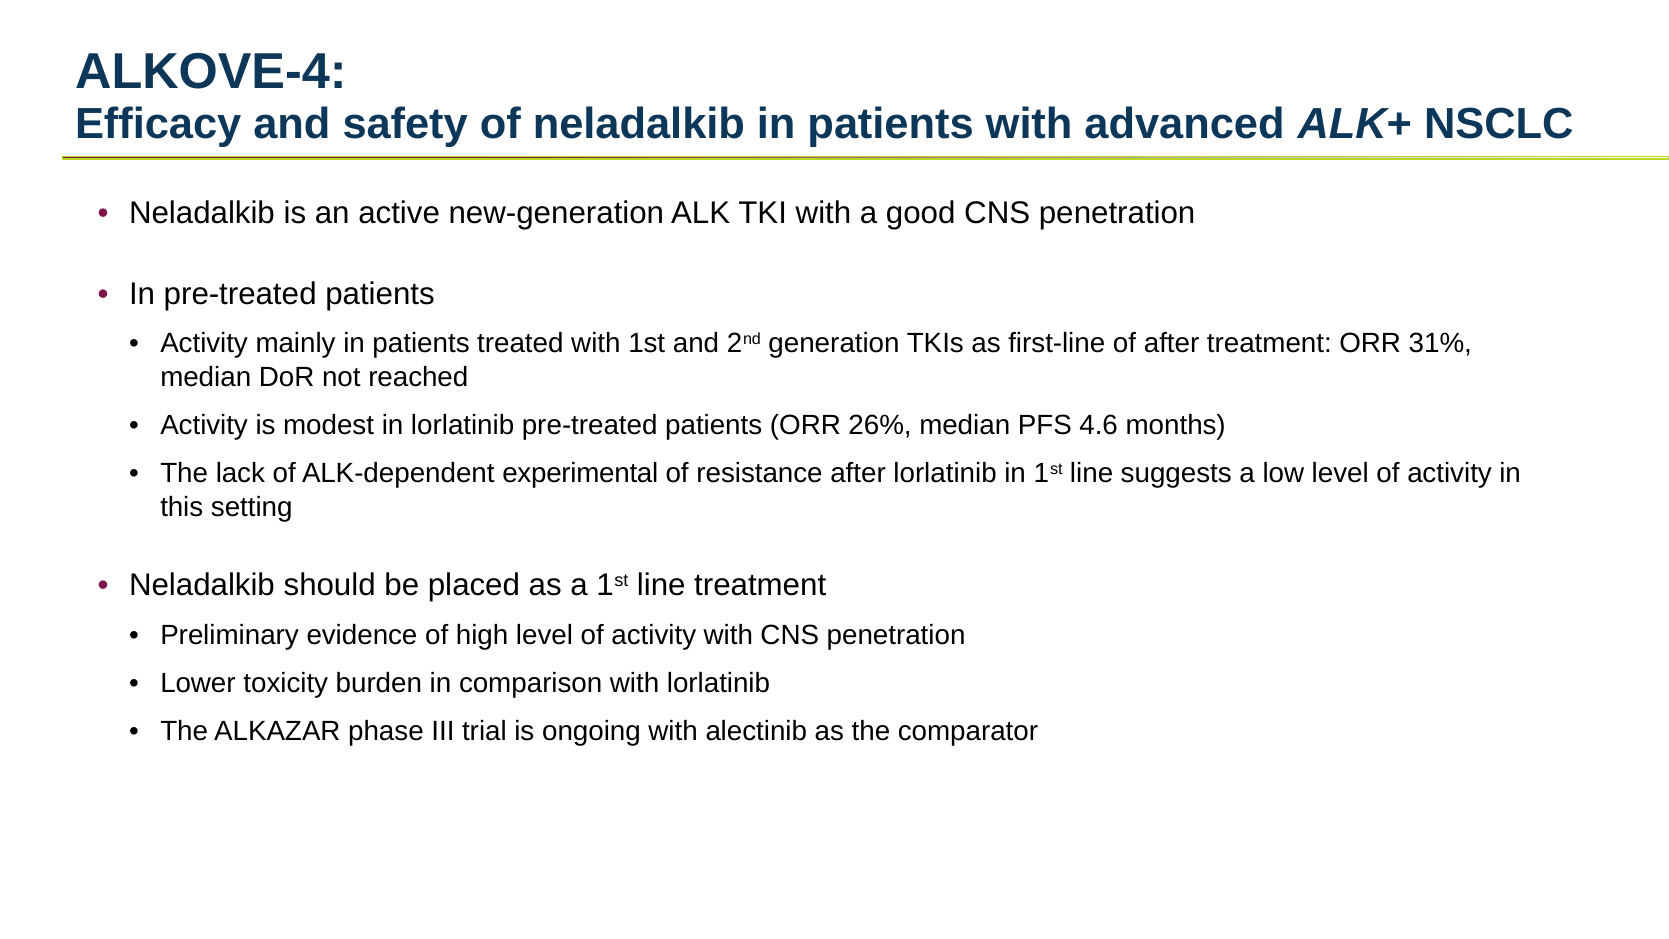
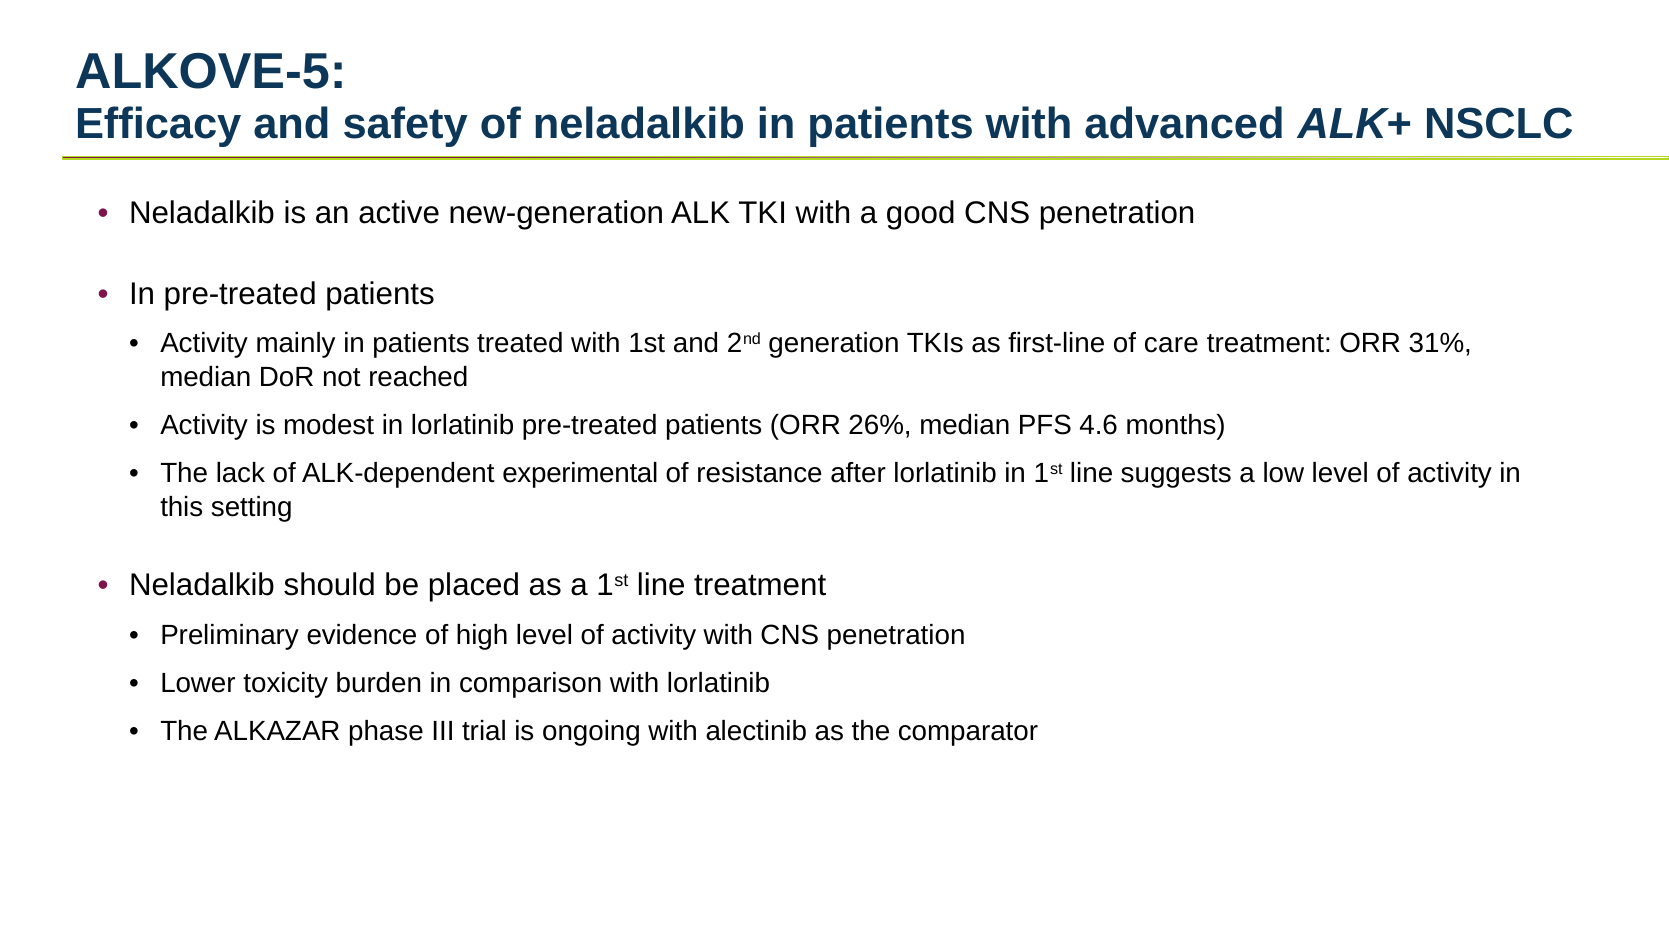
ALKOVE-4: ALKOVE-4 -> ALKOVE-5
of after: after -> care
